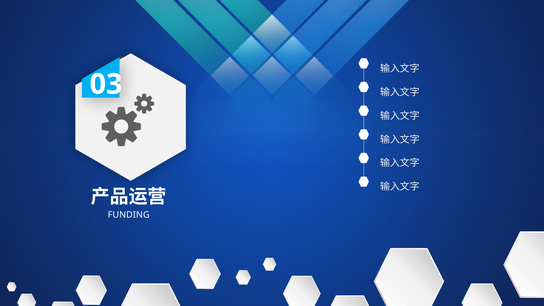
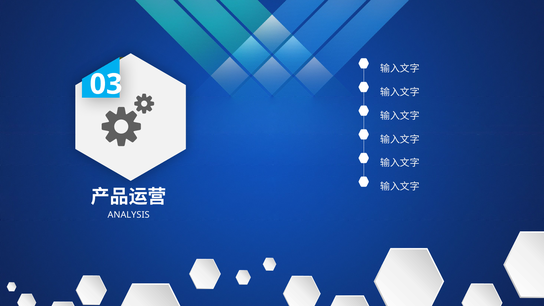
FUNDING: FUNDING -> ANALYSIS
